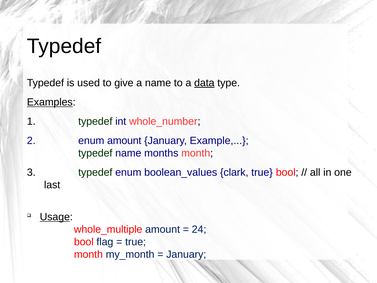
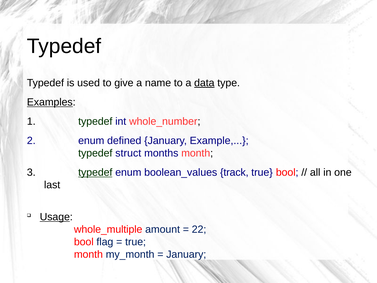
enum amount: amount -> defined
typedef name: name -> struct
typedef at (95, 172) underline: none -> present
clark: clark -> track
24: 24 -> 22
